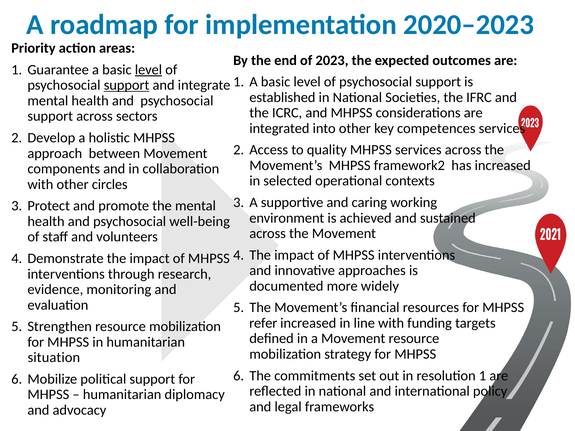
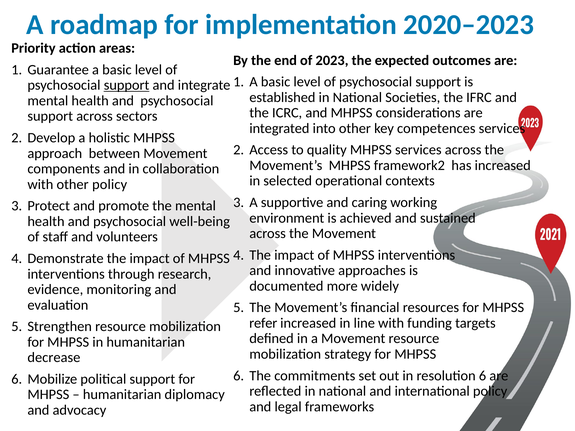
level at (148, 70) underline: present -> none
other circles: circles -> policy
situation: situation -> decrease
resolution 1: 1 -> 6
